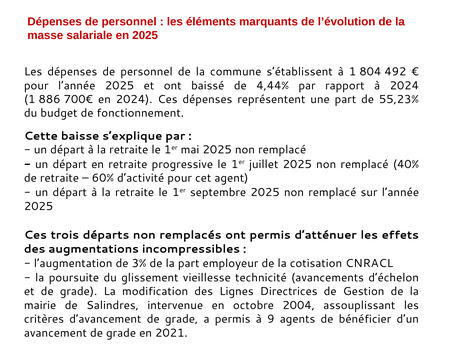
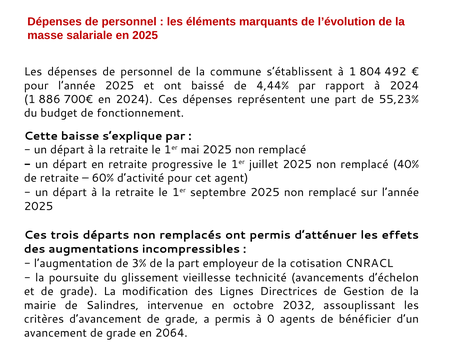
2004: 2004 -> 2032
9: 9 -> 0
2021: 2021 -> 2064
